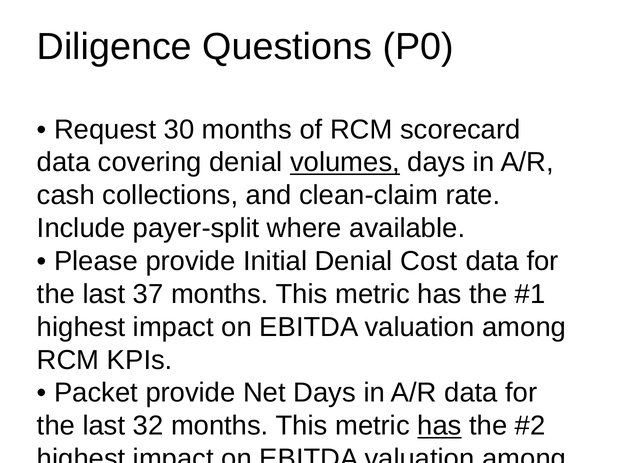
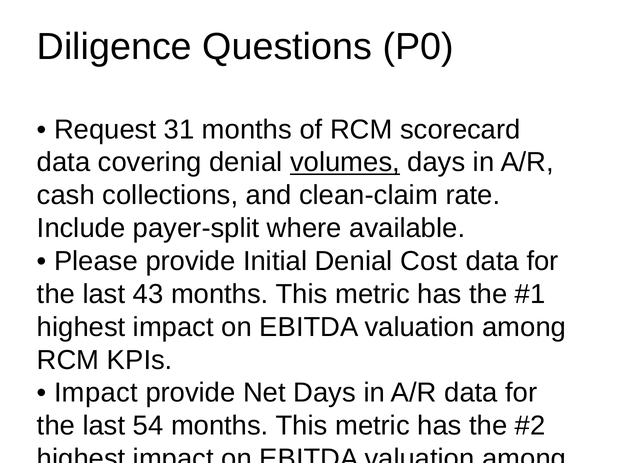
30: 30 -> 31
37: 37 -> 43
Packet at (96, 393): Packet -> Impact
32: 32 -> 54
has at (440, 426) underline: present -> none
